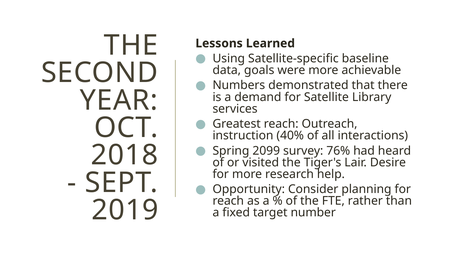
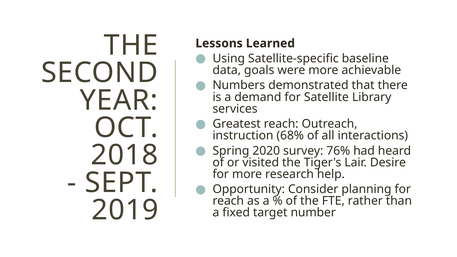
40%: 40% -> 68%
2099: 2099 -> 2020
